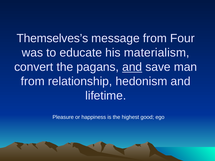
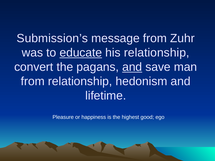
Themselves’s: Themselves’s -> Submission’s
Four: Four -> Zuhr
educate underline: none -> present
his materialism: materialism -> relationship
